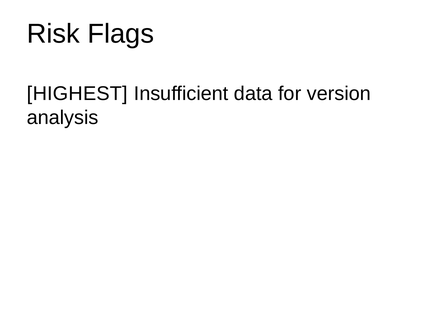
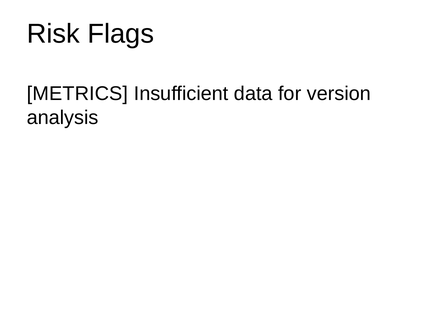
HIGHEST: HIGHEST -> METRICS
